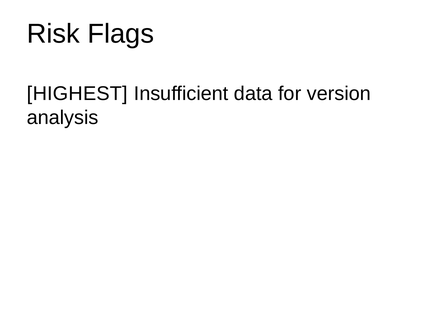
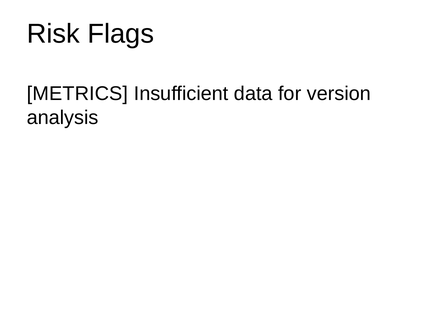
HIGHEST: HIGHEST -> METRICS
